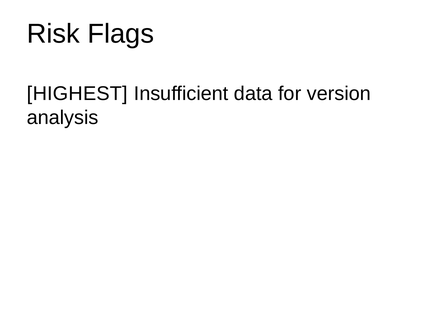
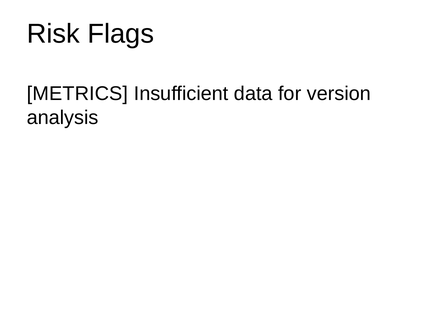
HIGHEST: HIGHEST -> METRICS
